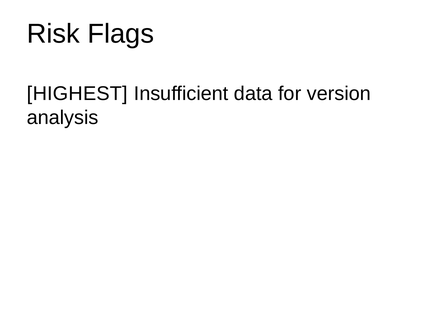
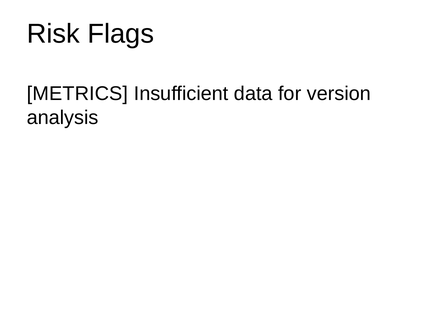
HIGHEST: HIGHEST -> METRICS
